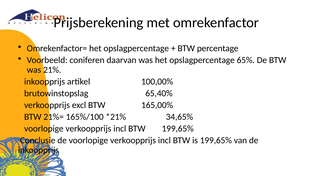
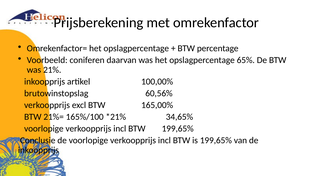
65,40%: 65,40% -> 60,56%
